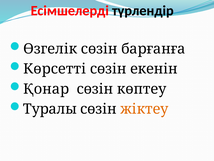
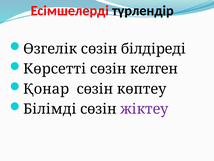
барғанға: барғанға -> білдіреді
екенін: екенін -> келген
Туралы: Туралы -> Білімді
жіктеу colour: orange -> purple
